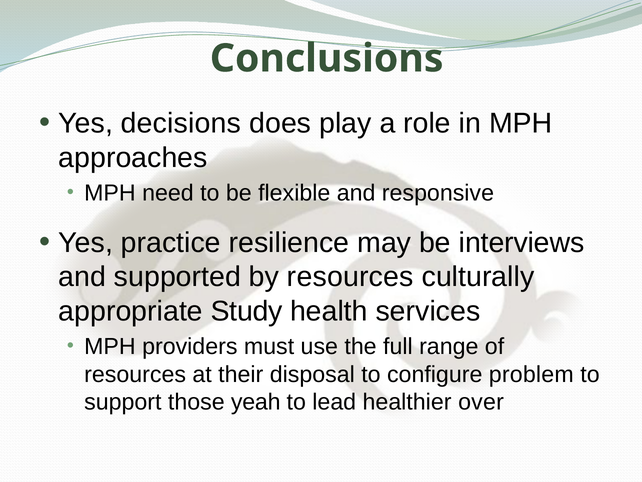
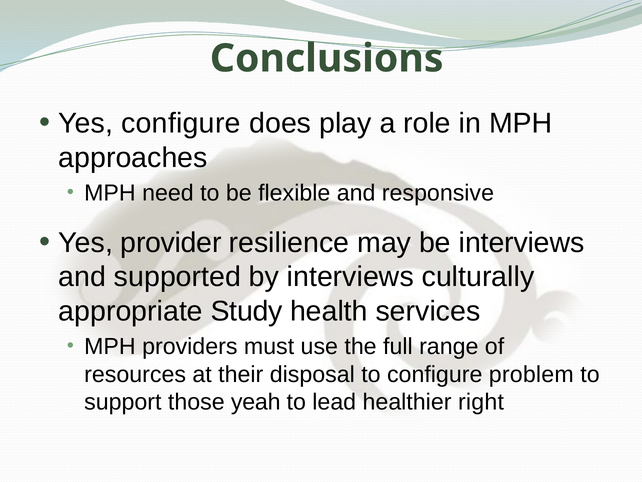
Yes decisions: decisions -> configure
practice: practice -> provider
by resources: resources -> interviews
over: over -> right
